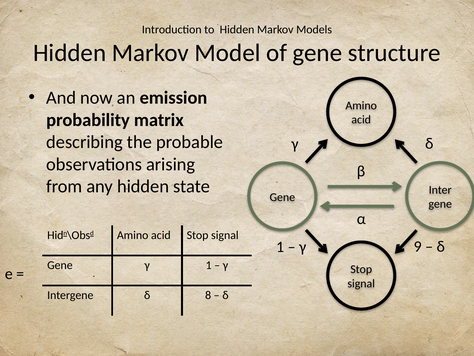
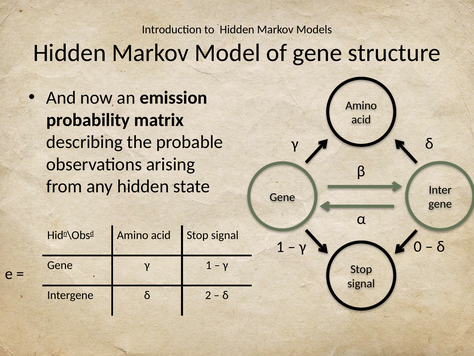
9: 9 -> 0
8: 8 -> 2
